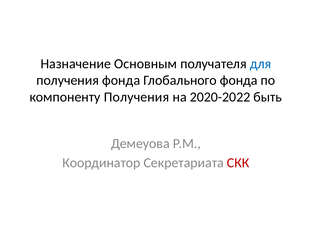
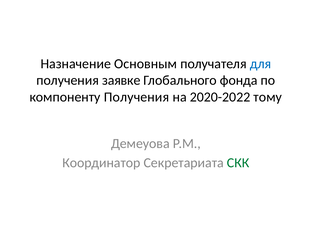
получения фонда: фонда -> заявке
быть: быть -> тому
СКК colour: red -> green
